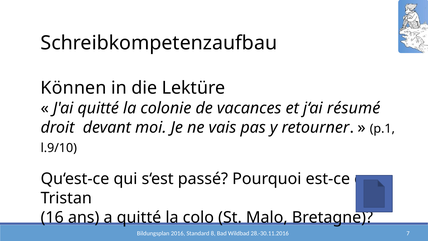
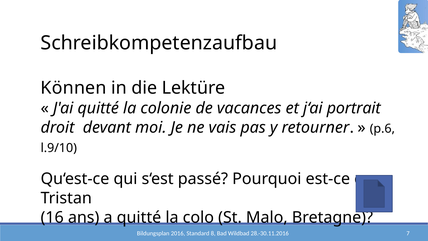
résumé: résumé -> portrait
p.1: p.1 -> p.6
